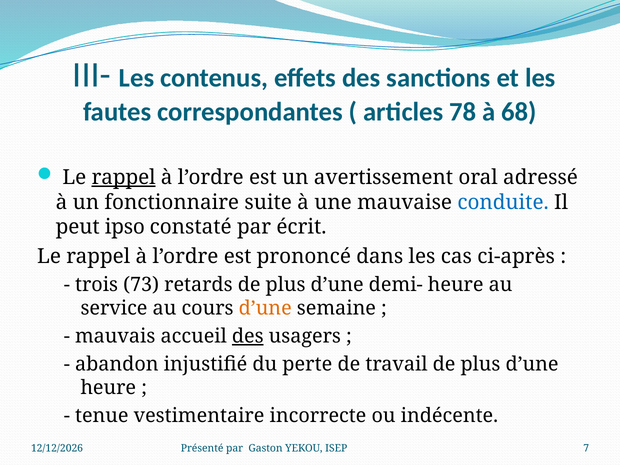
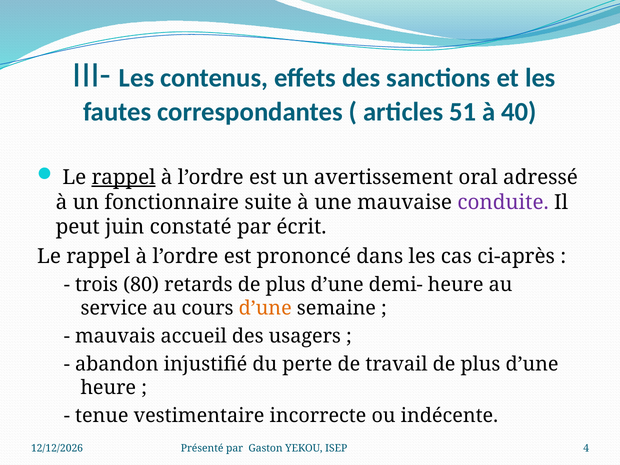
78: 78 -> 51
68: 68 -> 40
conduite colour: blue -> purple
ipso: ipso -> juin
73: 73 -> 80
des at (248, 336) underline: present -> none
7: 7 -> 4
